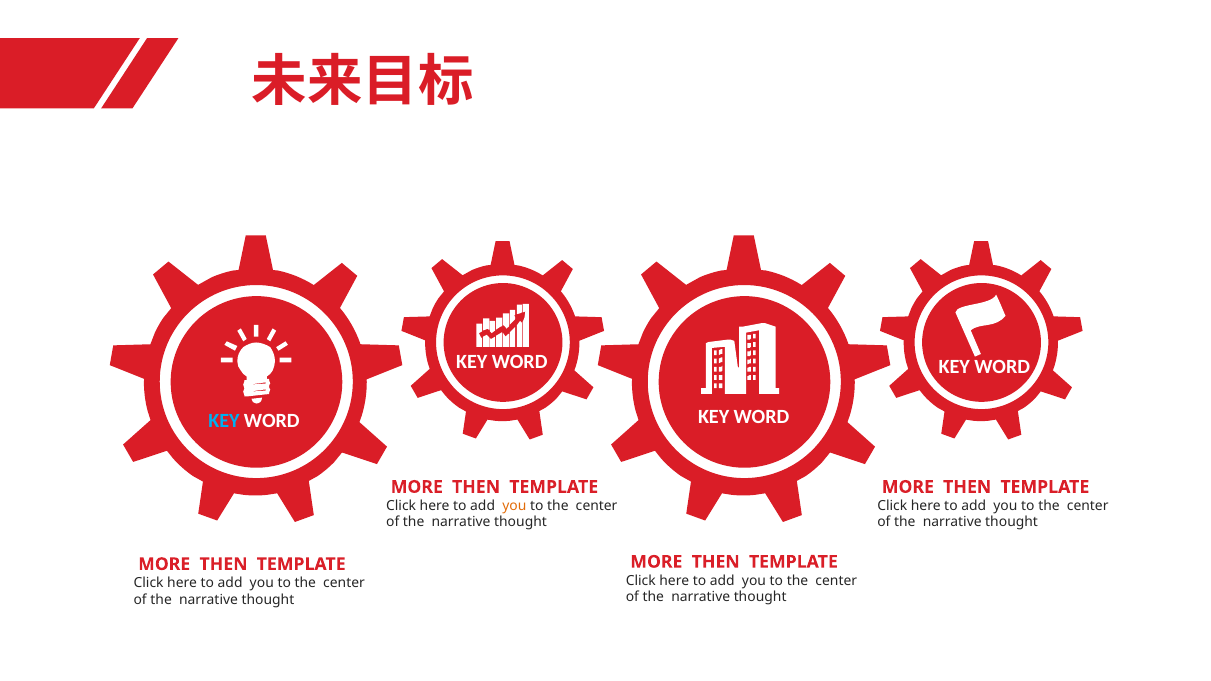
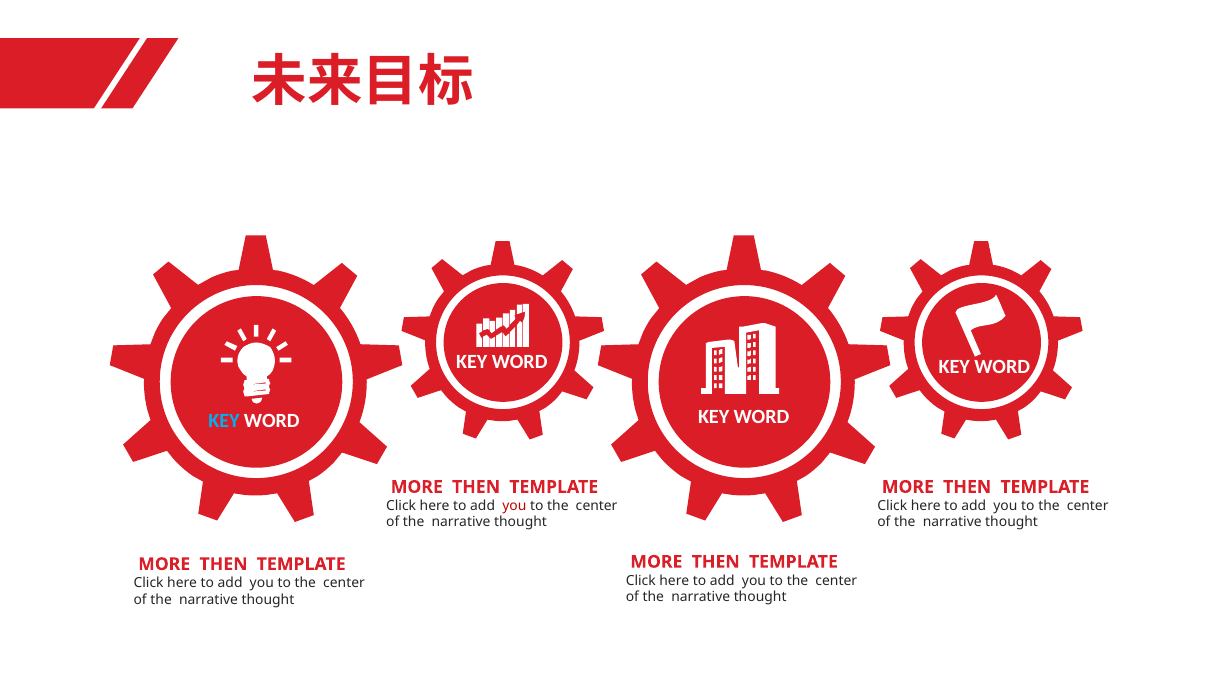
you at (514, 506) colour: orange -> red
